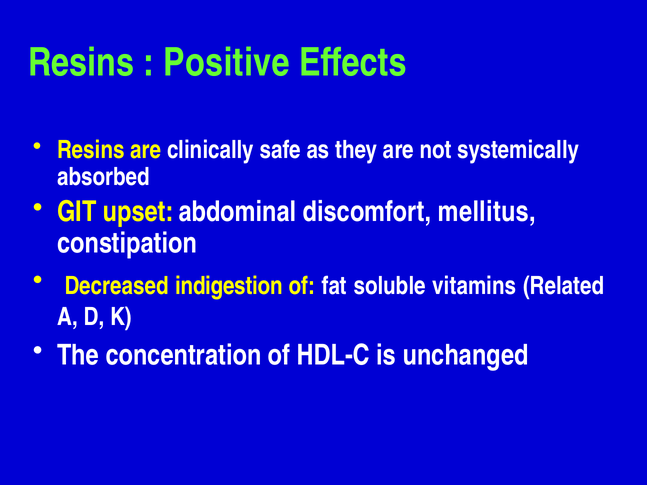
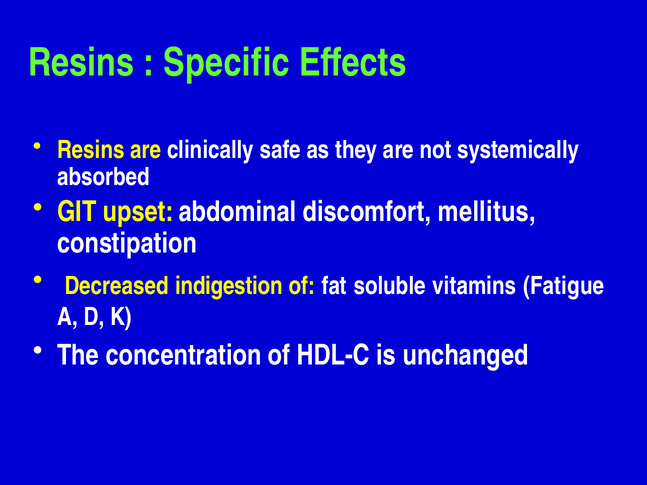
Positive: Positive -> Specific
Related: Related -> Fatigue
